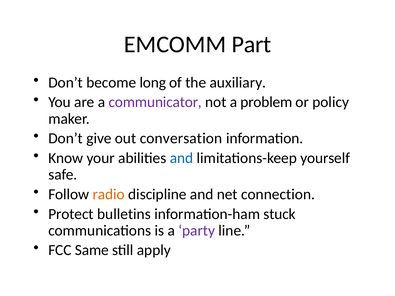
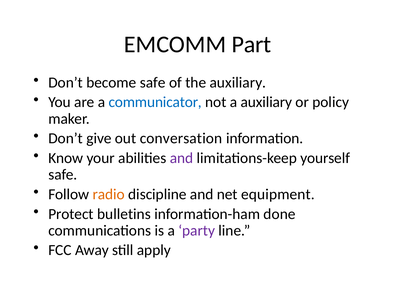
become long: long -> safe
communicator colour: purple -> blue
a problem: problem -> auxiliary
and at (182, 158) colour: blue -> purple
connection: connection -> equipment
stuck: stuck -> done
Same: Same -> Away
